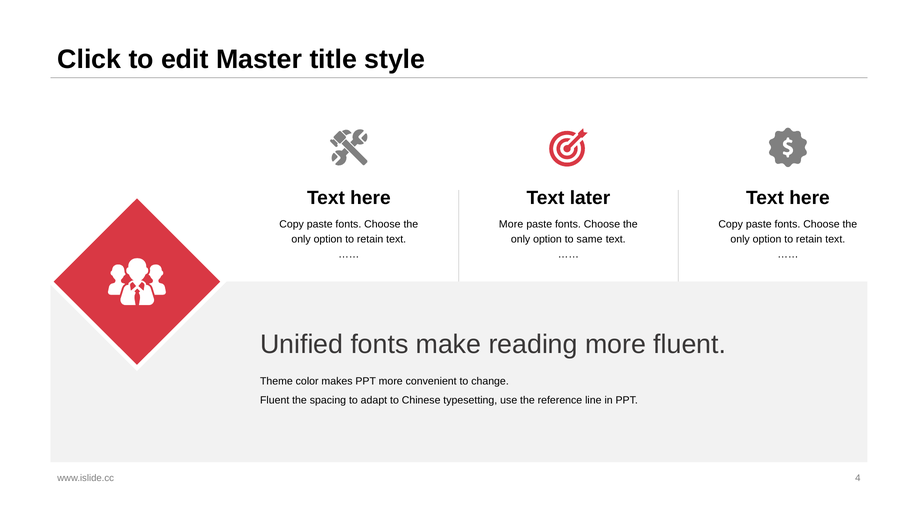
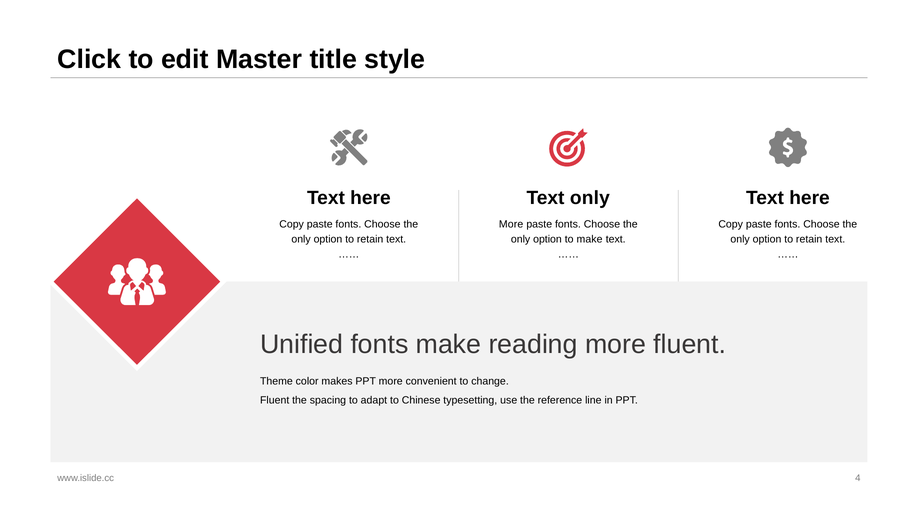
Text later: later -> only
to same: same -> make
